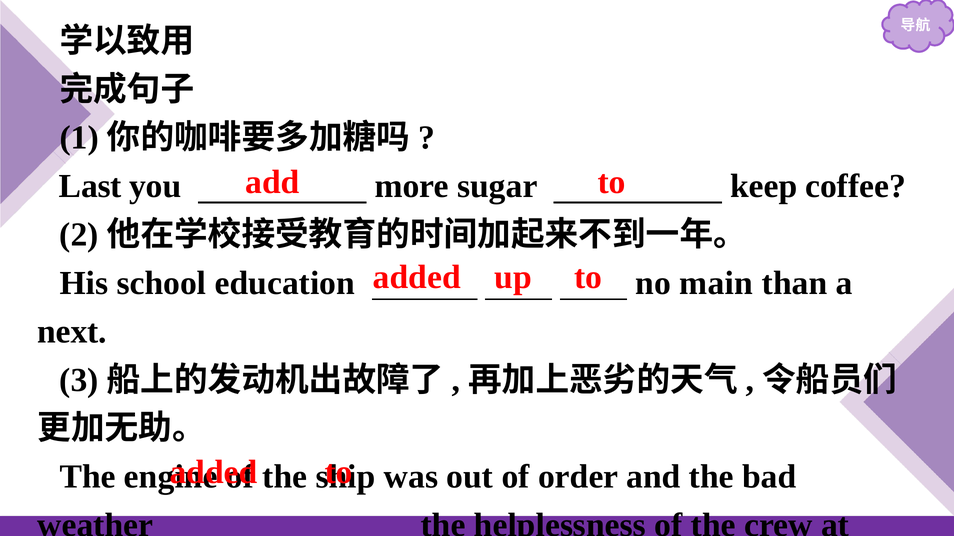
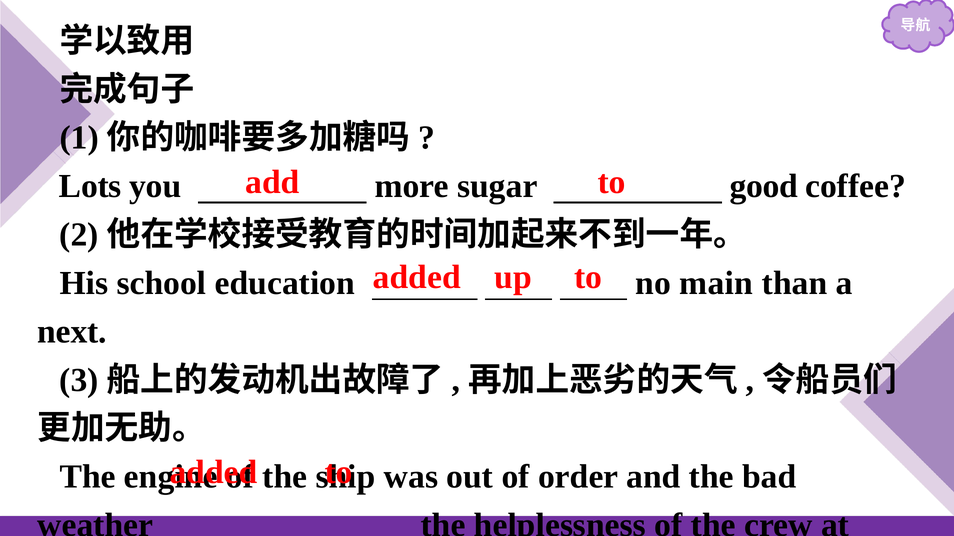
Last: Last -> Lots
keep: keep -> good
